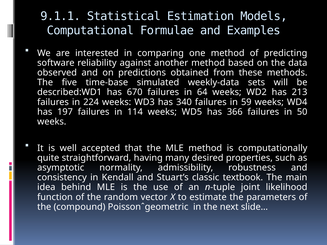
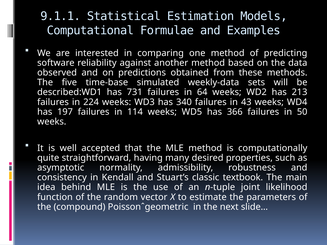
670: 670 -> 731
59: 59 -> 43
